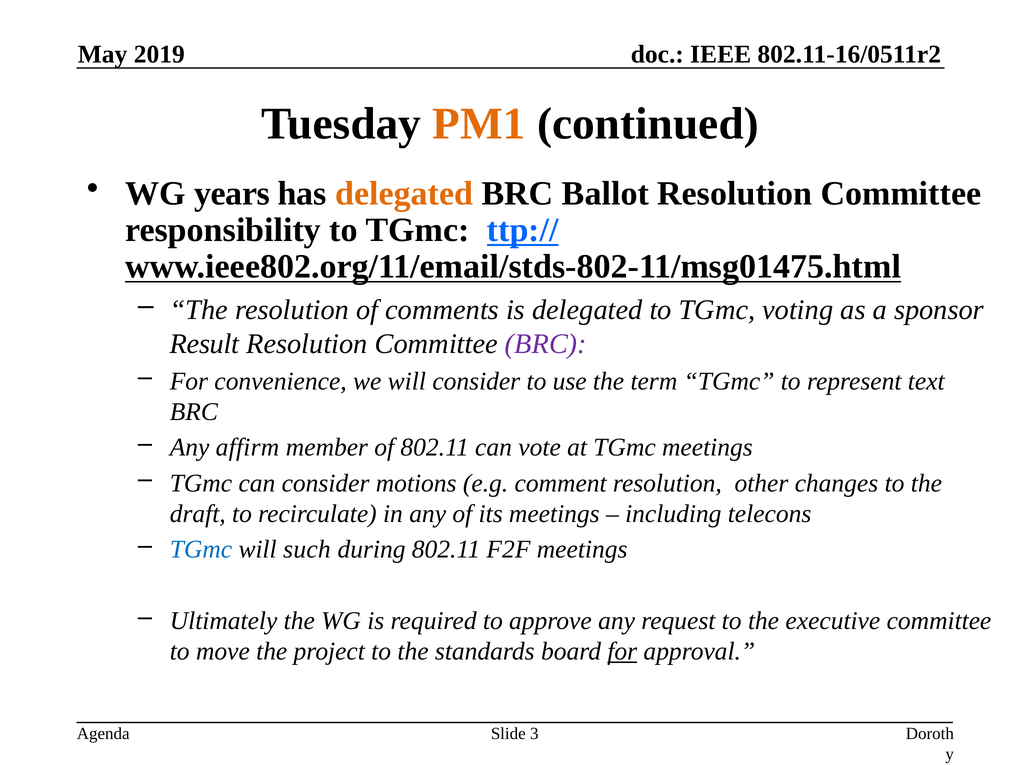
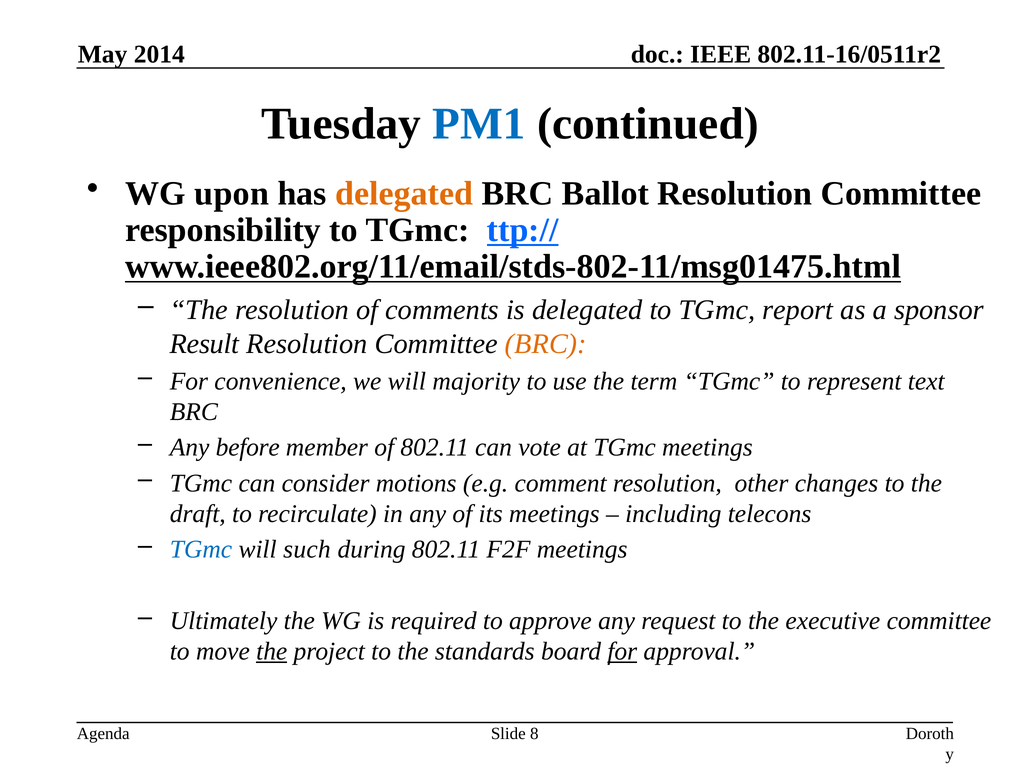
2019: 2019 -> 2014
PM1 colour: orange -> blue
years: years -> upon
voting: voting -> report
BRC at (546, 344) colour: purple -> orange
will consider: consider -> majority
affirm: affirm -> before
the at (272, 652) underline: none -> present
3: 3 -> 8
